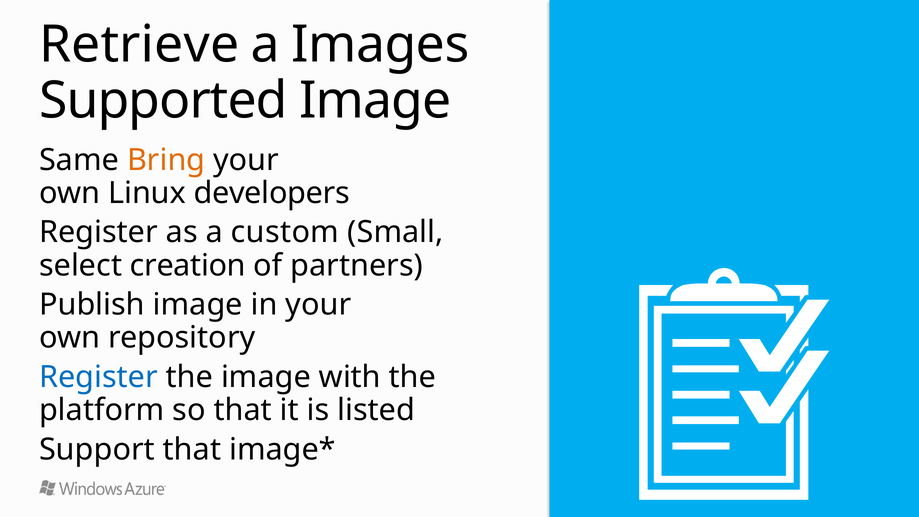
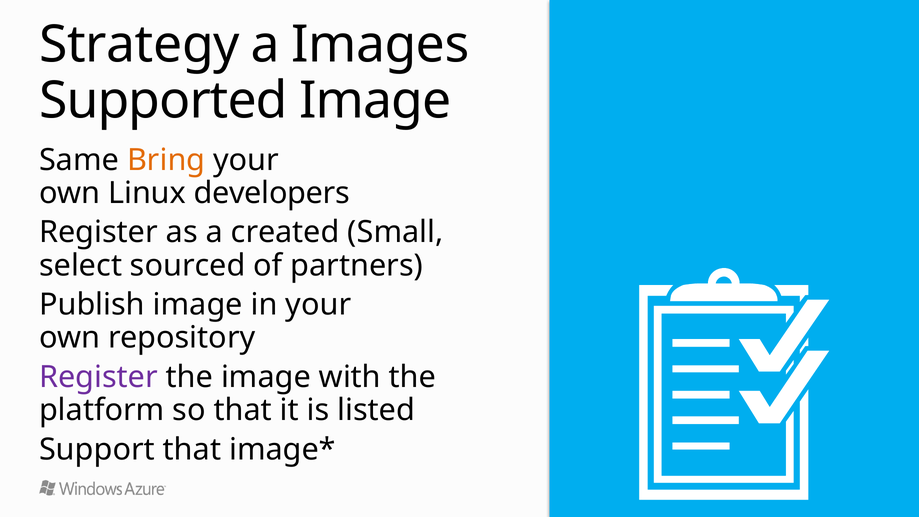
Retrieve: Retrieve -> Strategy
custom: custom -> created
creation: creation -> sourced
Register at (99, 377) colour: blue -> purple
